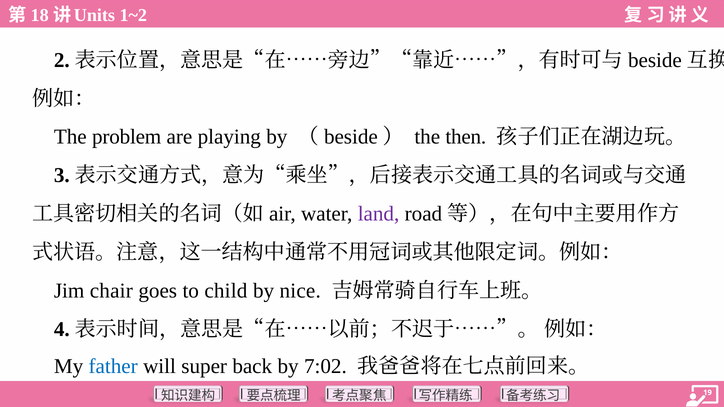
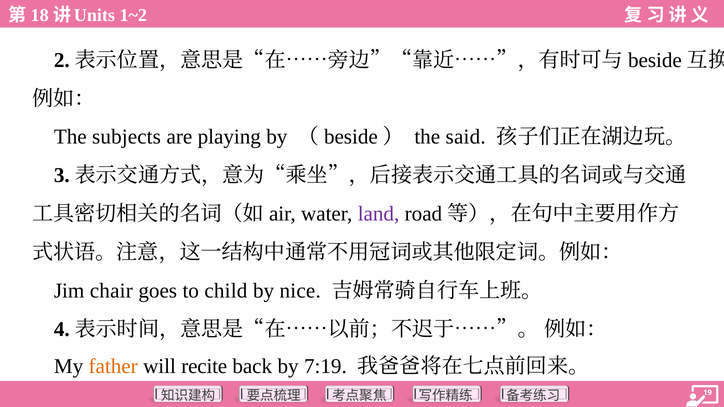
problem: problem -> subjects
then: then -> said
father colour: blue -> orange
super: super -> recite
7:02: 7:02 -> 7:19
